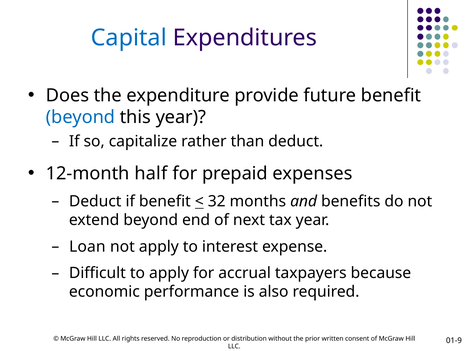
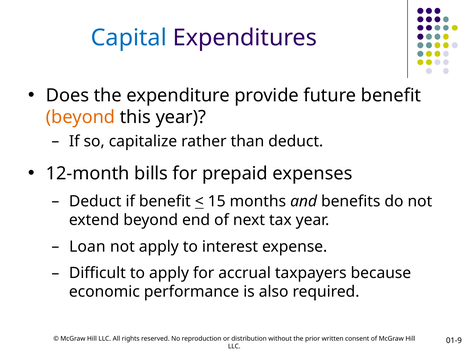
beyond at (80, 117) colour: blue -> orange
half: half -> bills
32: 32 -> 15
